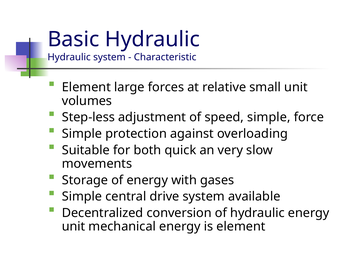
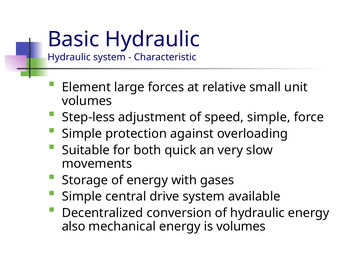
unit at (74, 227): unit -> also
is element: element -> volumes
